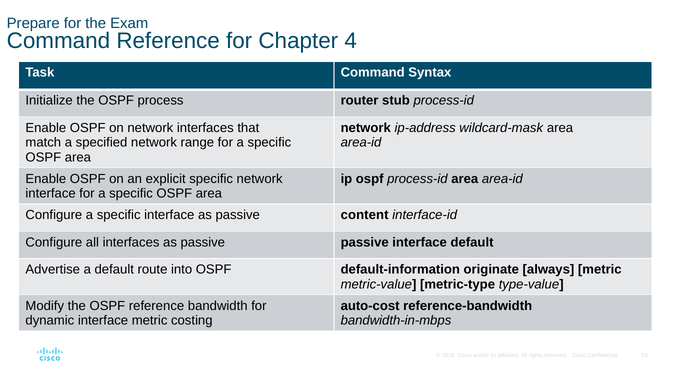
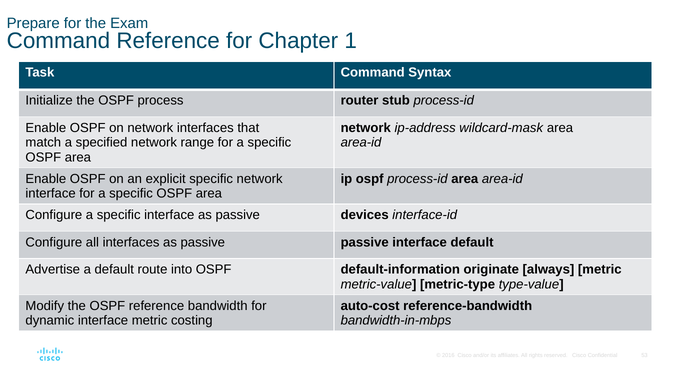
4: 4 -> 1
content: content -> devices
